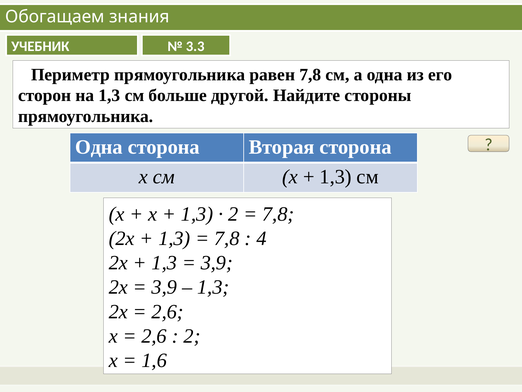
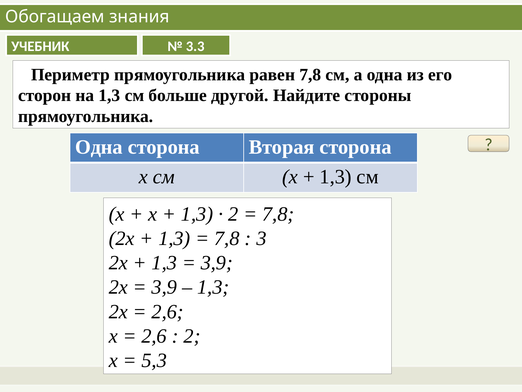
4: 4 -> 3
1,6: 1,6 -> 5,3
